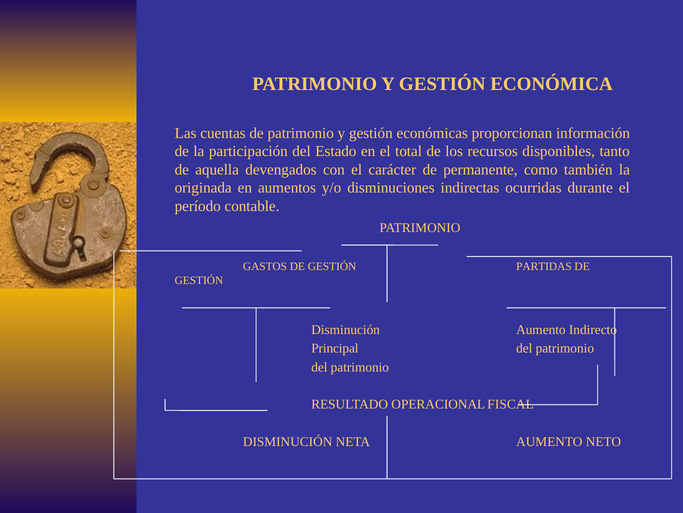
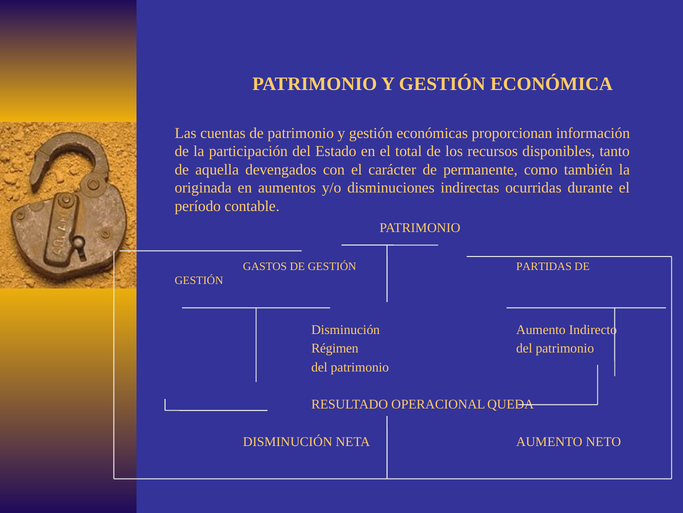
Principal: Principal -> Régimen
FISCAL: FISCAL -> QUEDA
